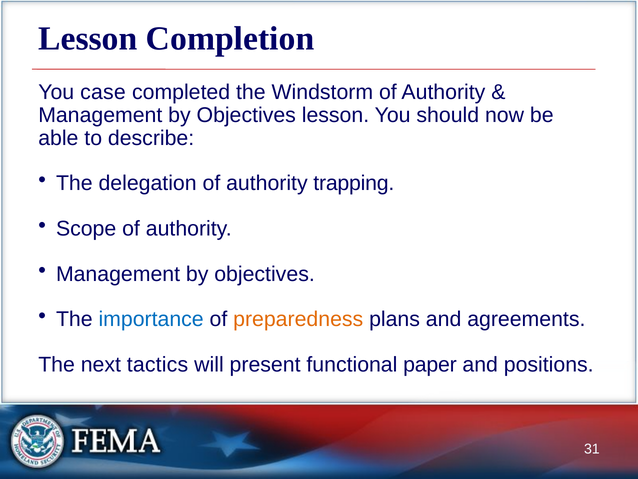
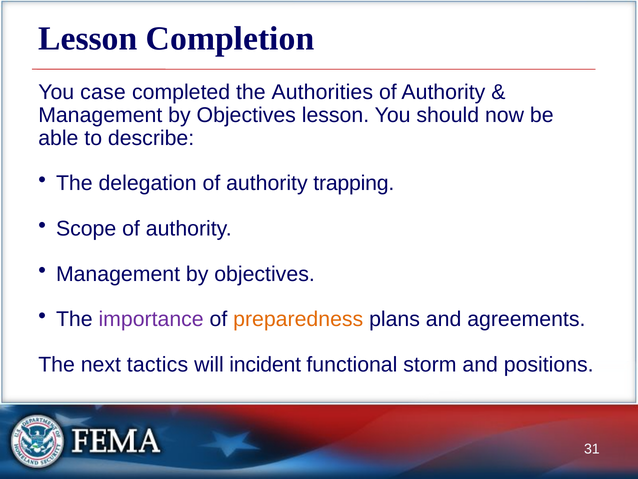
Windstorm: Windstorm -> Authorities
importance colour: blue -> purple
present: present -> incident
paper: paper -> storm
